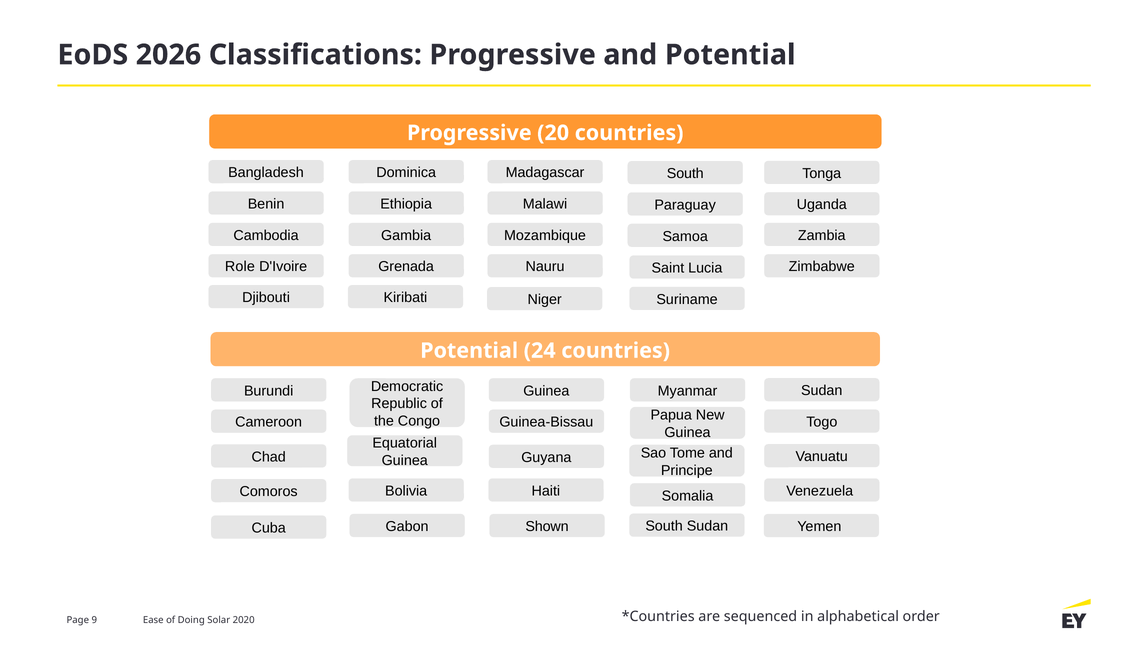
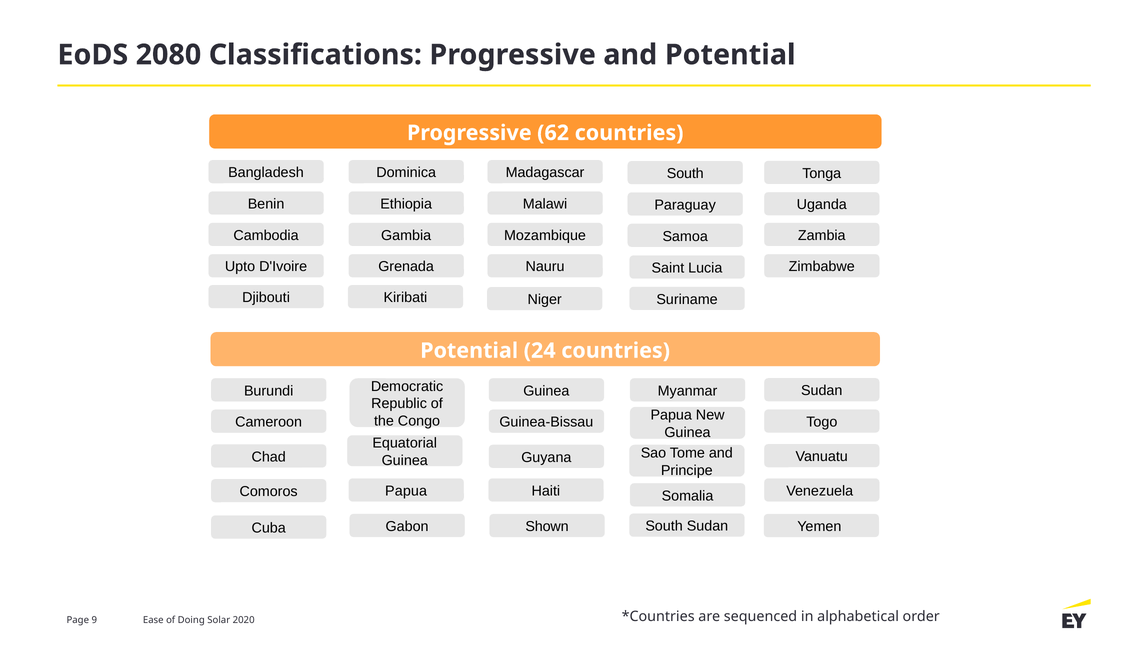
2026: 2026 -> 2080
20: 20 -> 62
Role: Role -> Upto
Bolivia at (406, 491): Bolivia -> Papua
